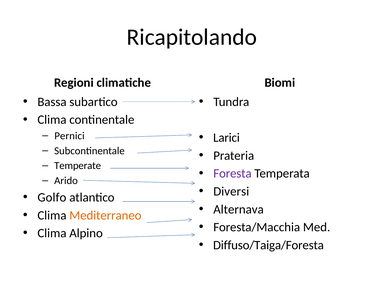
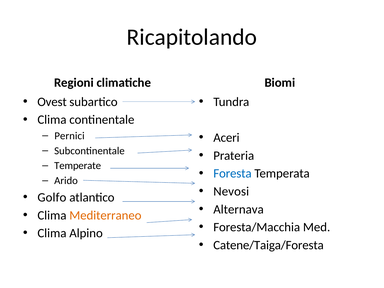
Bassa: Bassa -> Ovest
Larici: Larici -> Aceri
Foresta colour: purple -> blue
Diversi: Diversi -> Nevosi
Diffuso/Taiga/Foresta: Diffuso/Taiga/Foresta -> Catene/Taiga/Foresta
